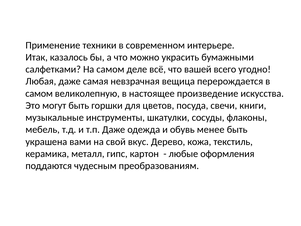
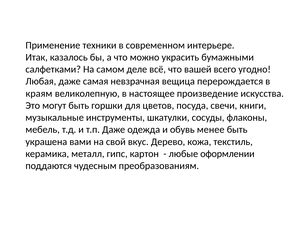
самом at (39, 93): самом -> краям
оформления: оформления -> оформлении
